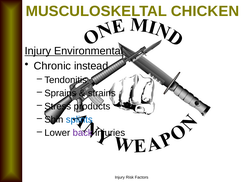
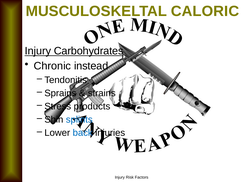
CHICKEN: CHICKEN -> CALORIC
Environmental: Environmental -> Carbohydrates
back colour: purple -> blue
